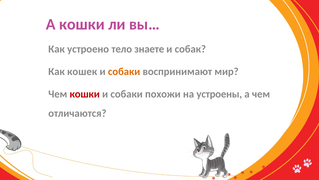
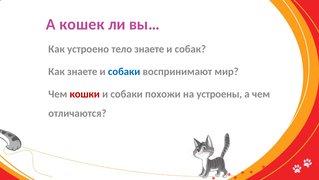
А кошки: кошки -> кошек
Как кошек: кошек -> знаете
собаки at (124, 71) colour: orange -> blue
